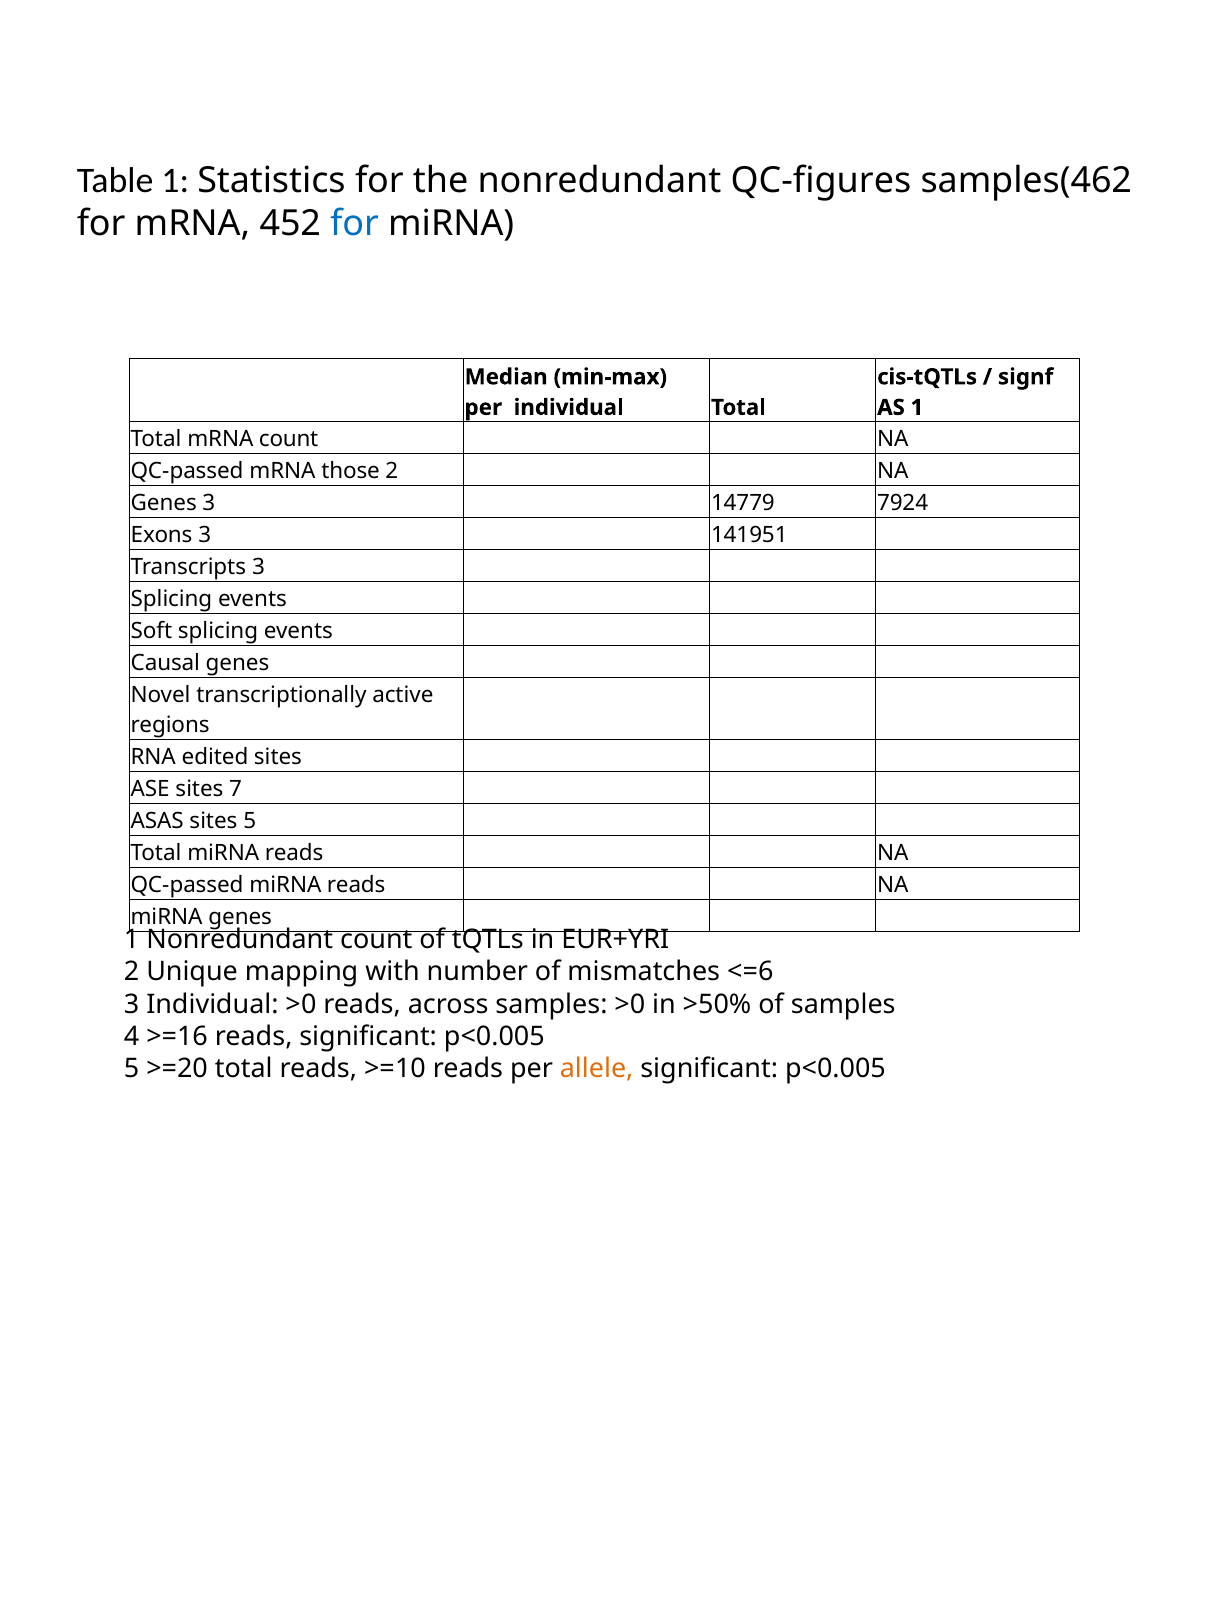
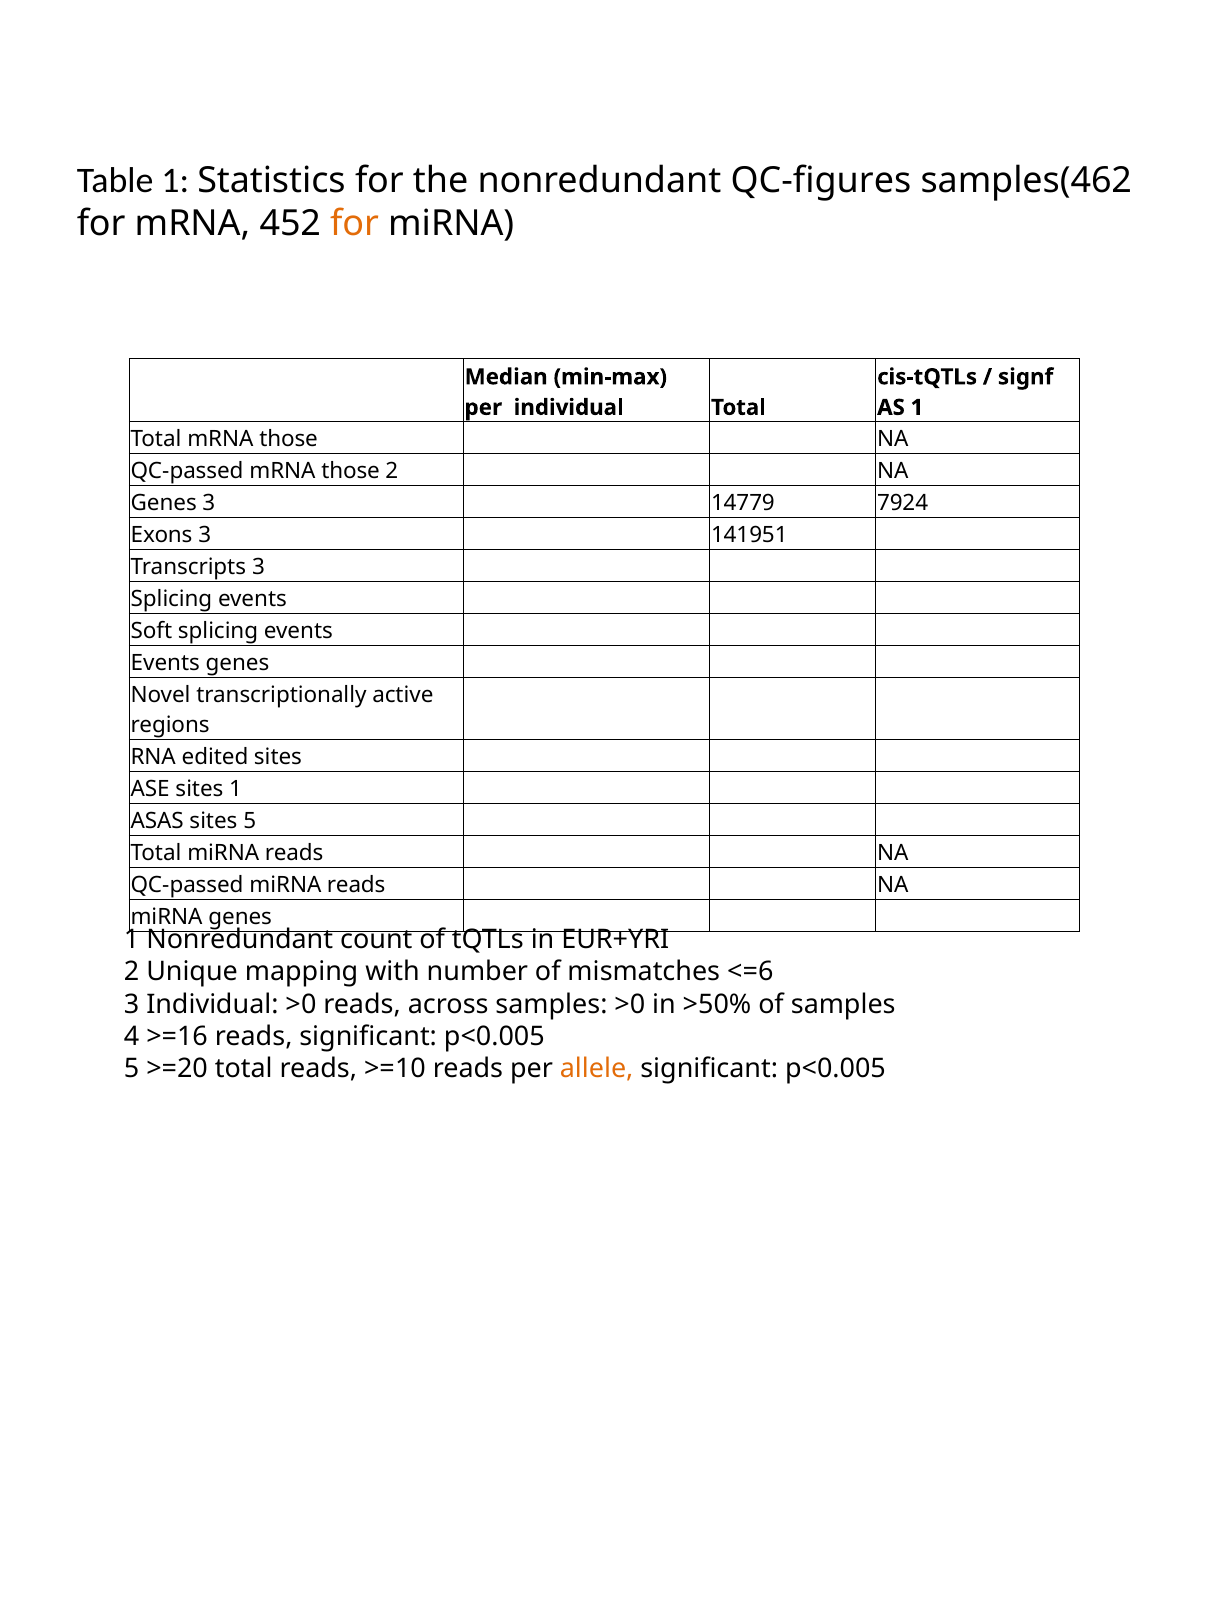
for at (355, 223) colour: blue -> orange
Total mRNA count: count -> those
Causal at (165, 663): Causal -> Events
sites 7: 7 -> 1
